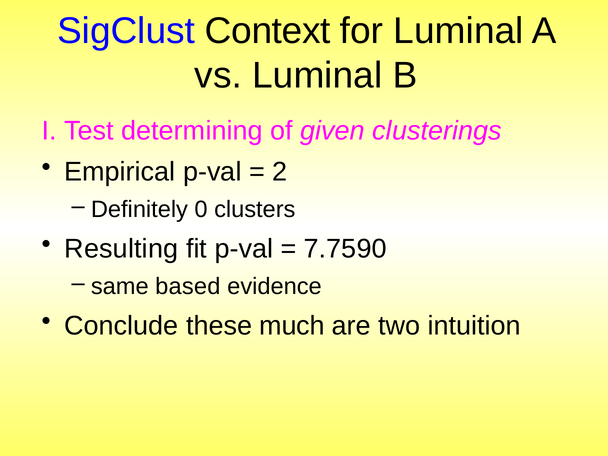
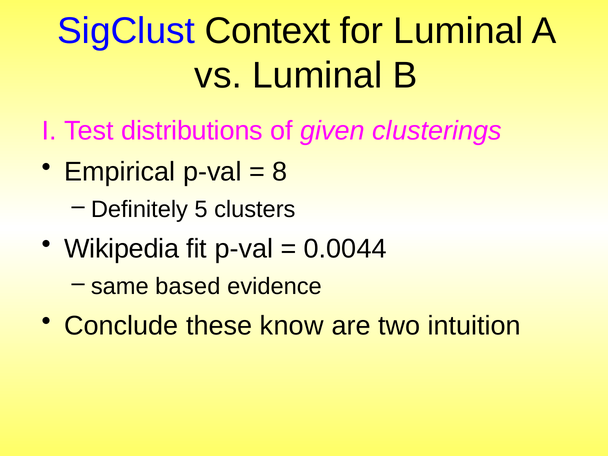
determining: determining -> distributions
2: 2 -> 8
0: 0 -> 5
Resulting: Resulting -> Wikipedia
7.7590: 7.7590 -> 0.0044
much: much -> know
